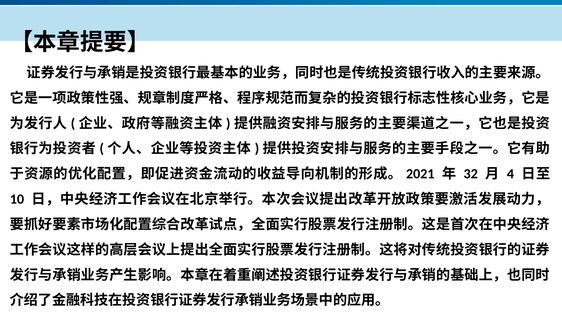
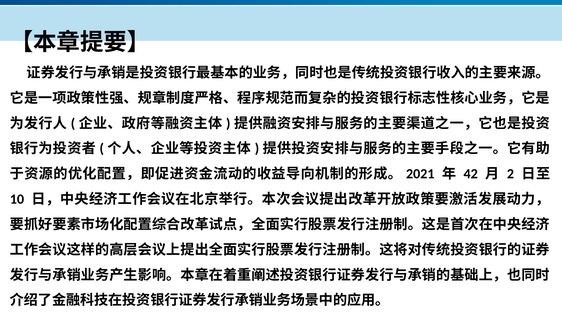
32: 32 -> 42
4: 4 -> 2
